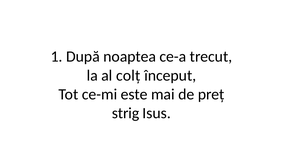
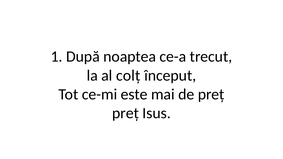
strig at (126, 113): strig -> preț
